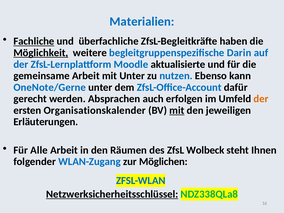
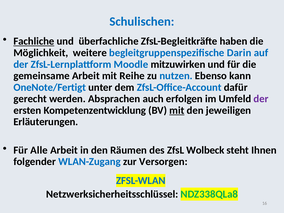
Materialien: Materialien -> Schulischen
Möglichkeit underline: present -> none
aktualisierte: aktualisierte -> mitzuwirken
mit Unter: Unter -> Reihe
OneNote/Gerne: OneNote/Gerne -> OneNote/Fertigt
der at (261, 99) colour: orange -> purple
Organisationskalender: Organisationskalender -> Kompetenzentwicklung
Möglichen: Möglichen -> Versorgen
Netzwerksicherheitsschlüssel underline: present -> none
